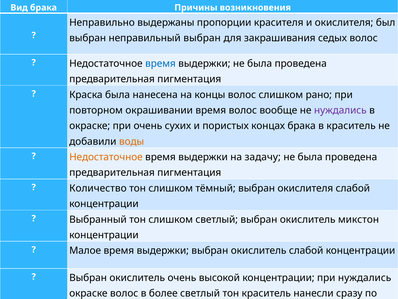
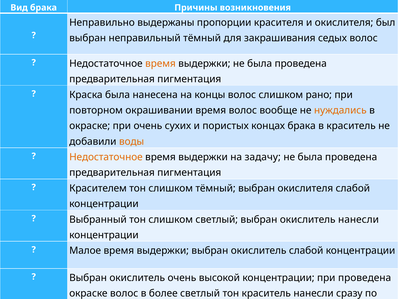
неправильный выбран: выбран -> тёмный
время at (160, 63) colour: blue -> orange
нуждались at (340, 110) colour: purple -> orange
Количество: Количество -> Красителем
окислитель микстон: микстон -> нанесли
при нуждались: нуждались -> проведена
